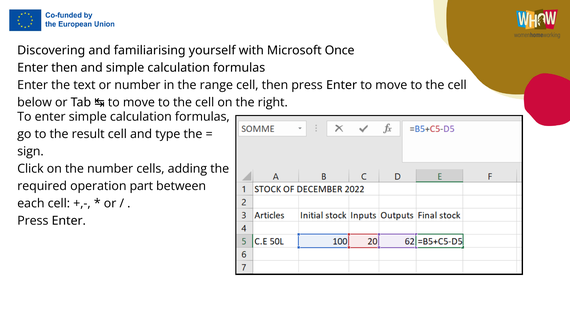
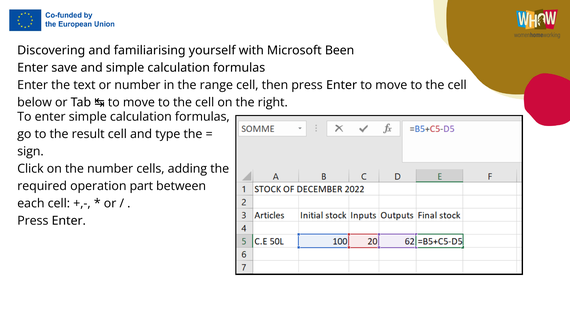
Once: Once -> Been
Enter then: then -> save
